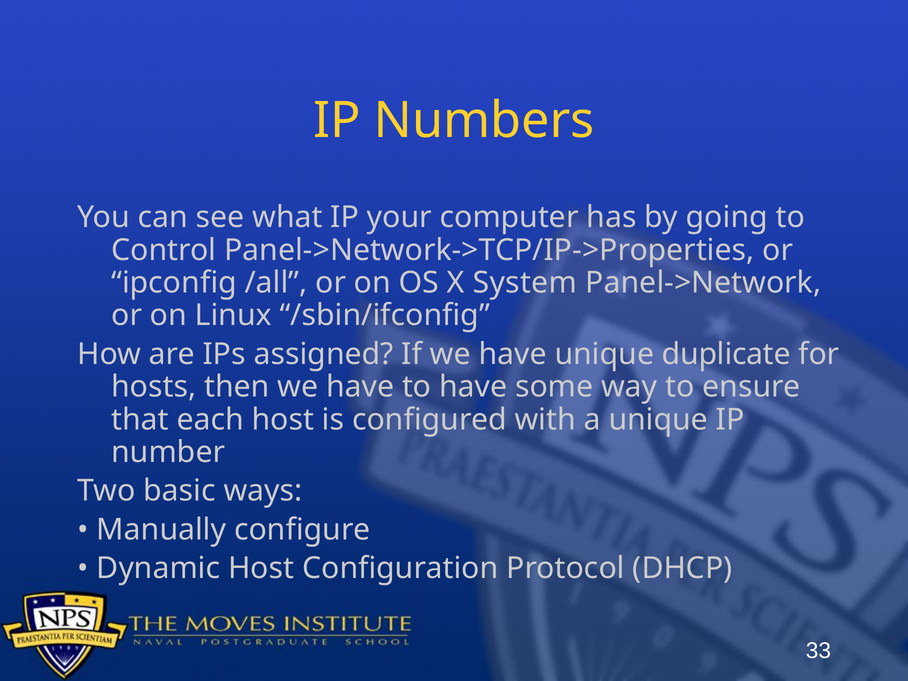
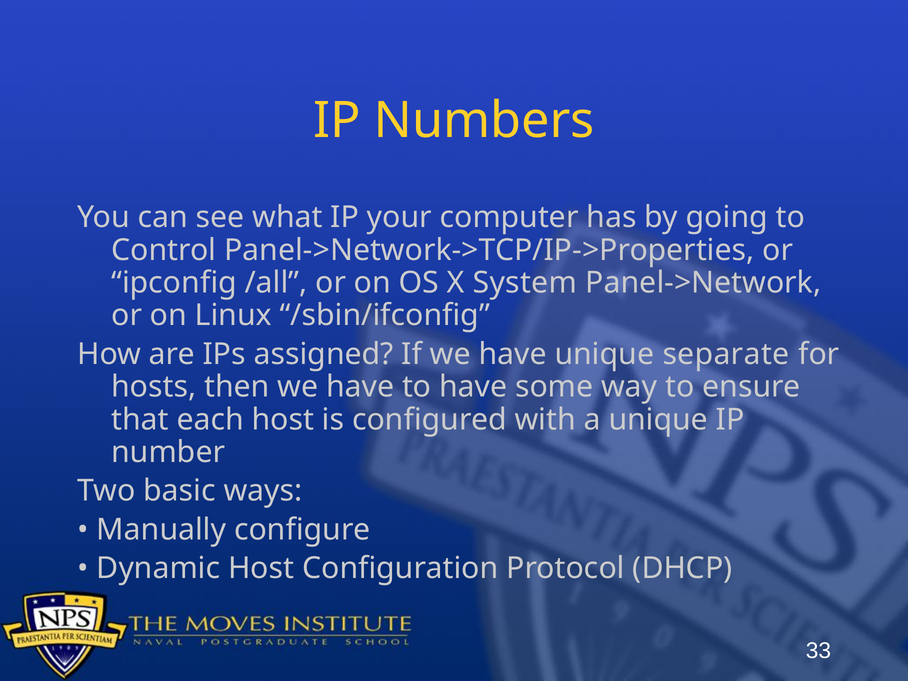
duplicate: duplicate -> separate
